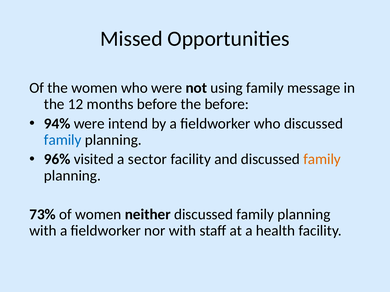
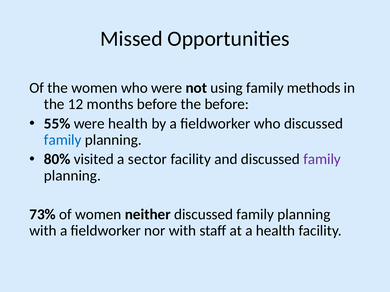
message: message -> methods
94%: 94% -> 55%
were intend: intend -> health
96%: 96% -> 80%
family at (322, 160) colour: orange -> purple
